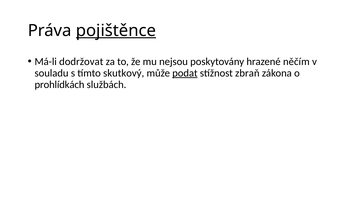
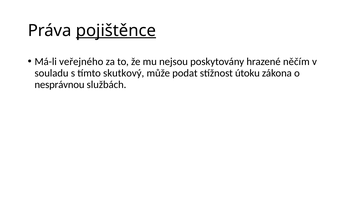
dodržovat: dodržovat -> veřejného
podat underline: present -> none
zbraň: zbraň -> útoku
prohlídkách: prohlídkách -> nesprávnou
